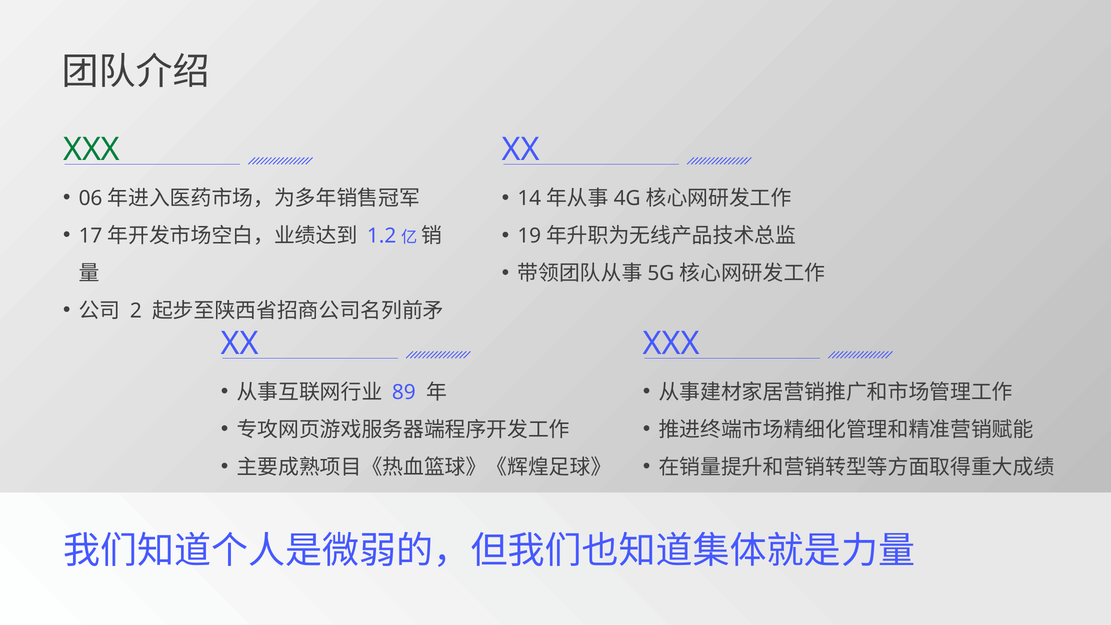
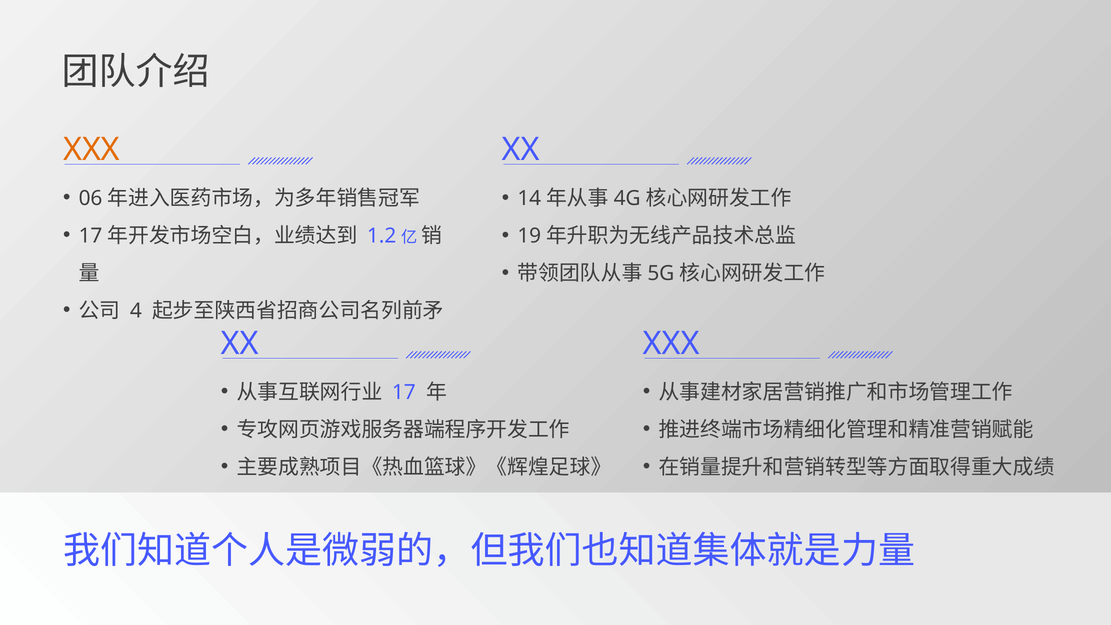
XXX at (92, 150) colour: green -> orange
2: 2 -> 4
89: 89 -> 17
